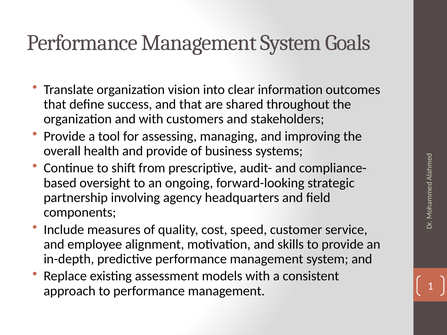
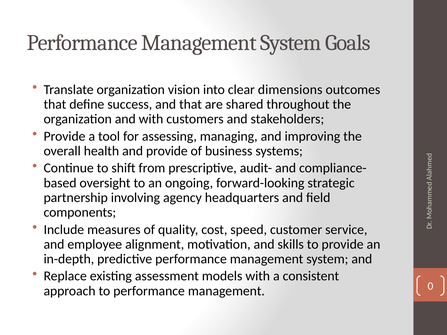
information: information -> dimensions
1: 1 -> 0
